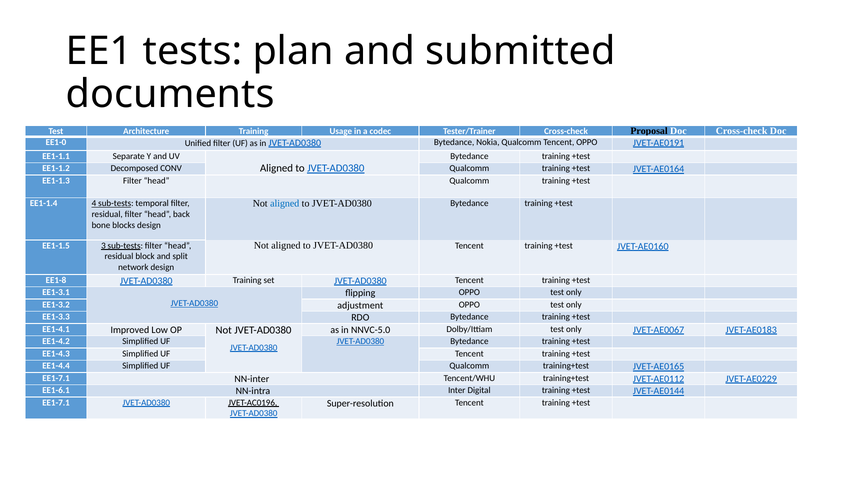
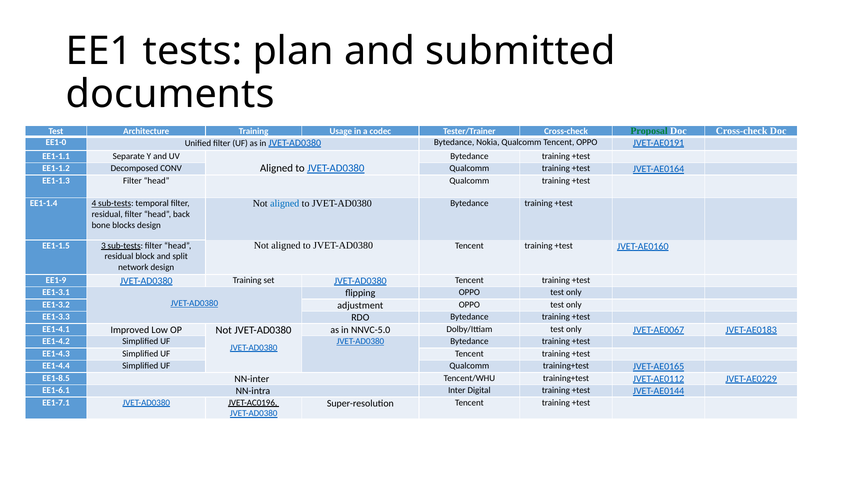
Proposal colour: black -> green
EE1-8: EE1-8 -> EE1-9
EE1-7.1 at (56, 378): EE1-7.1 -> EE1-8.5
